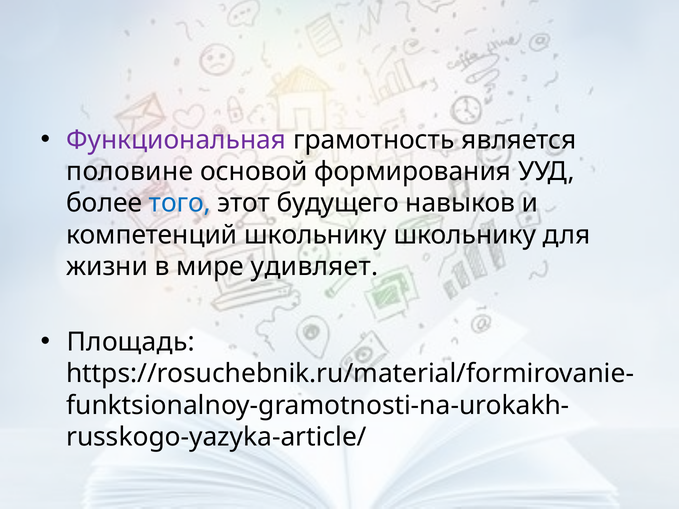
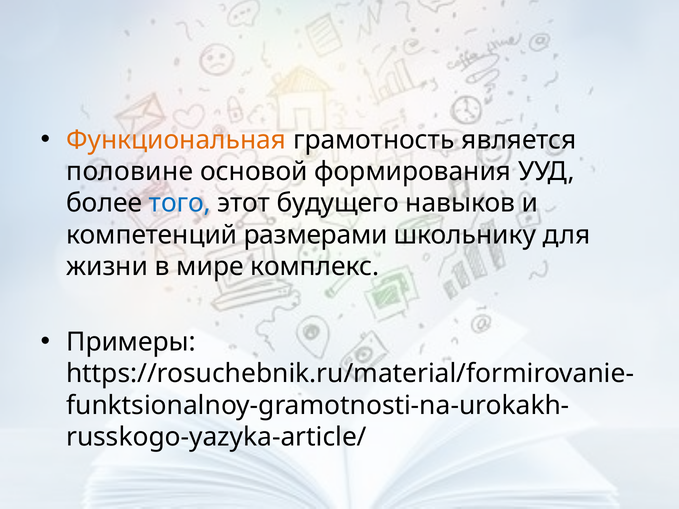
Функциональная colour: purple -> orange
компетенций школьнику: школьнику -> размерами
удивляет: удивляет -> комплекс
Площадь: Площадь -> Примеры
